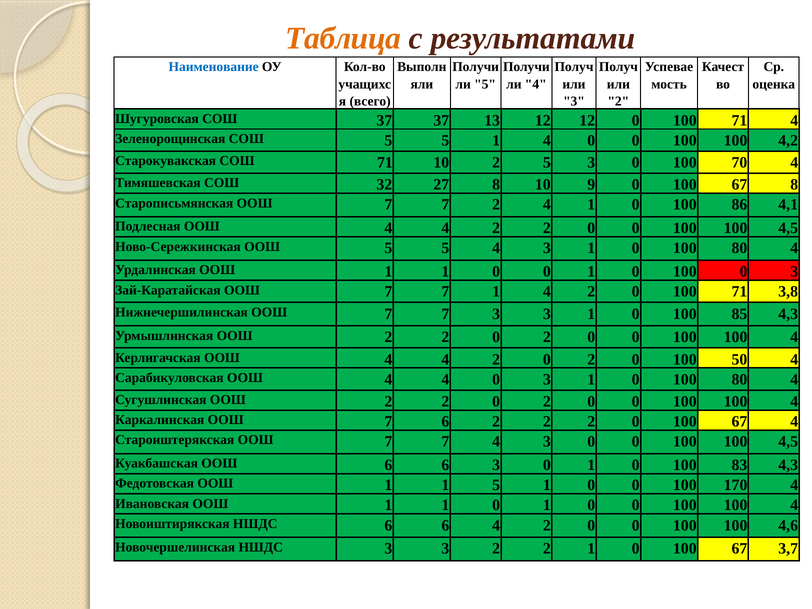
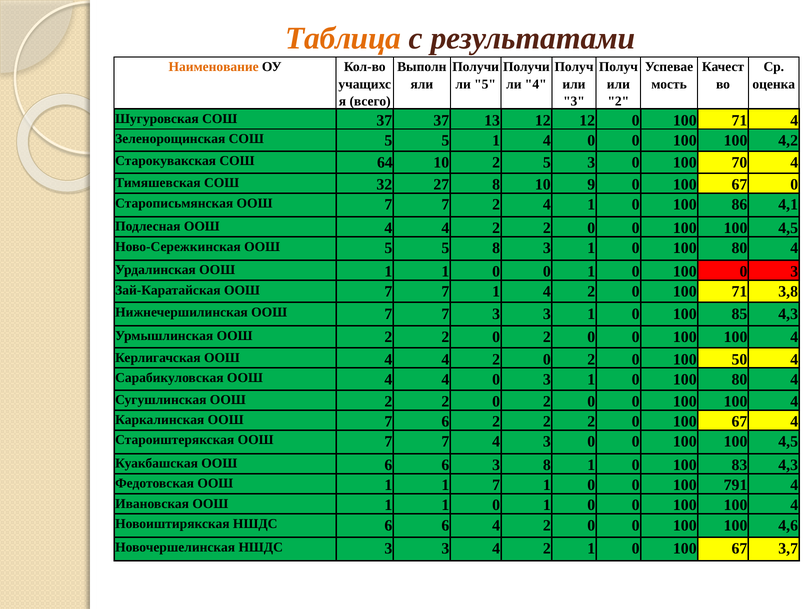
Наименование colour: blue -> orange
СОШ 71: 71 -> 64
67 8: 8 -> 0
5 4: 4 -> 8
6 3 0: 0 -> 8
1 5: 5 -> 7
170: 170 -> 791
3 2: 2 -> 4
